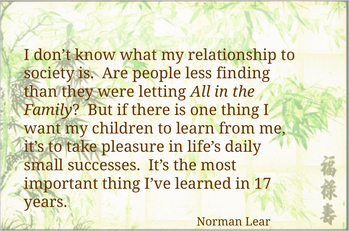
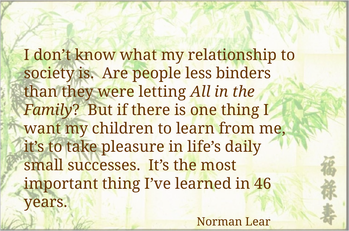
finding: finding -> binders
17: 17 -> 46
